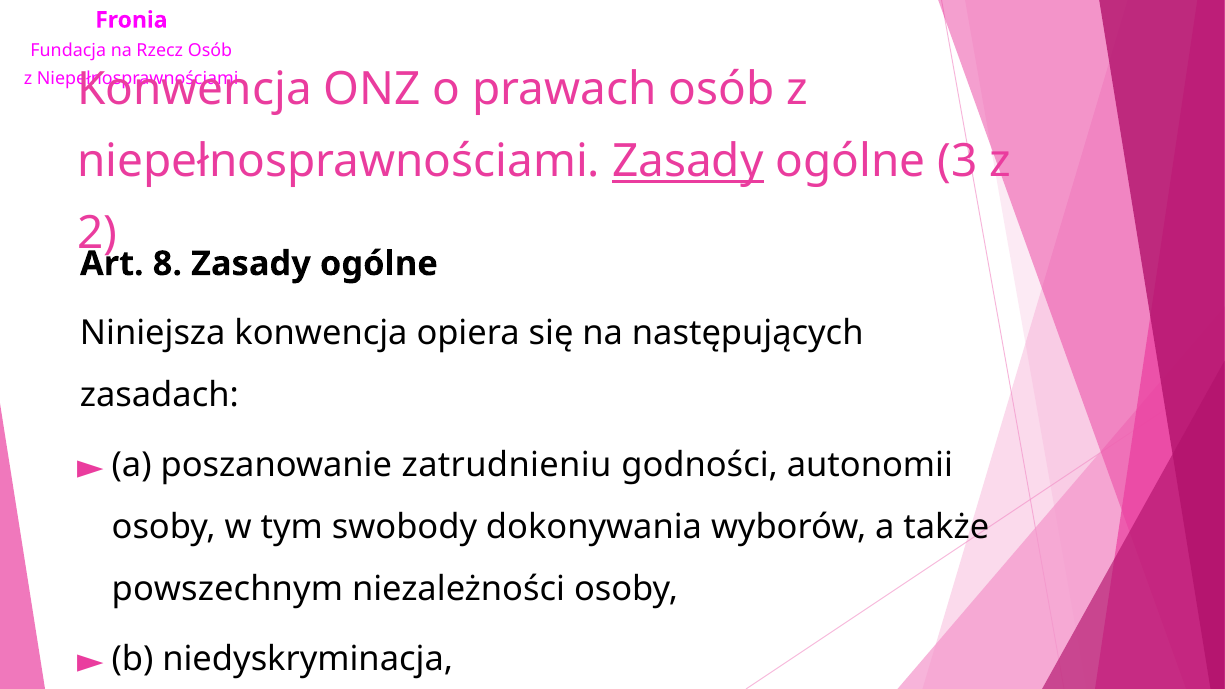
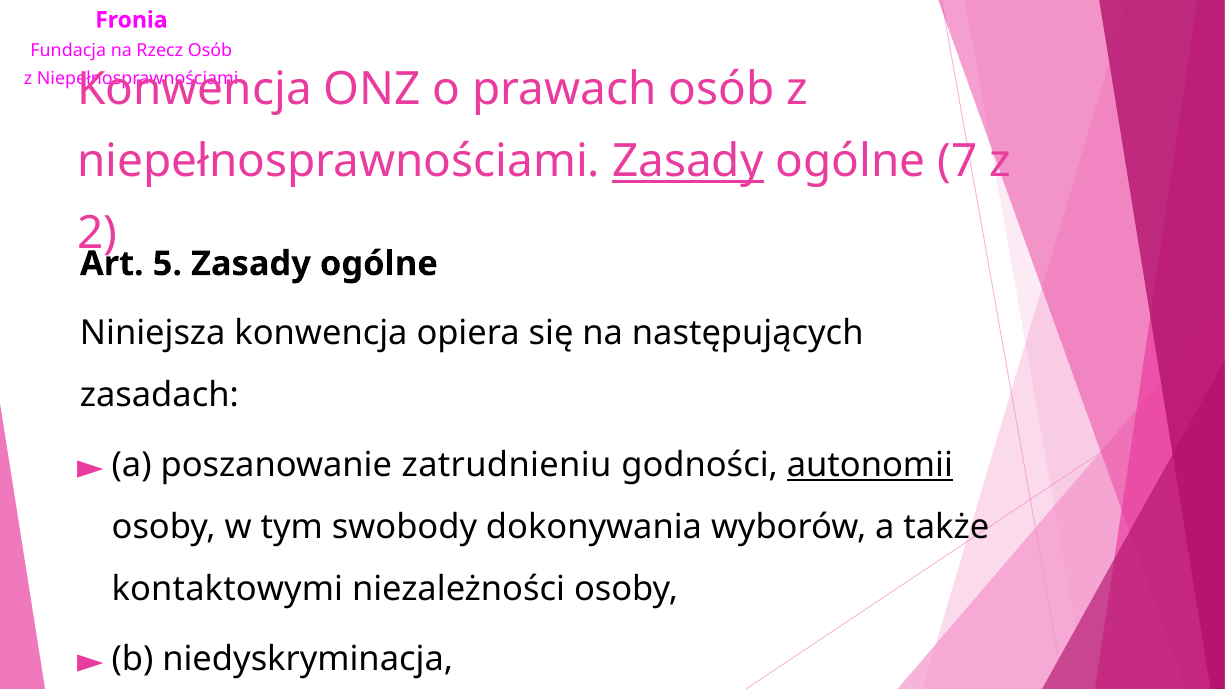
3: 3 -> 7
8: 8 -> 5
autonomii underline: none -> present
powszechnym: powszechnym -> kontaktowymi
